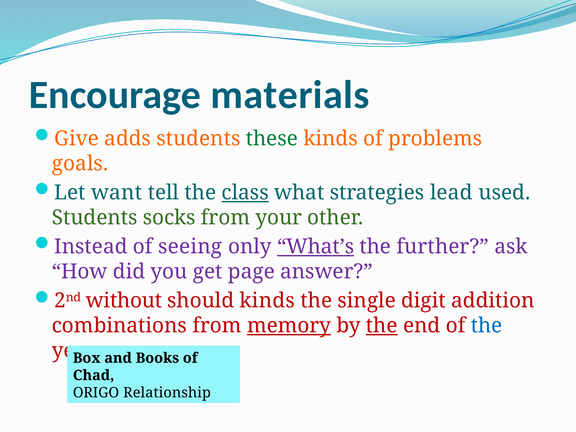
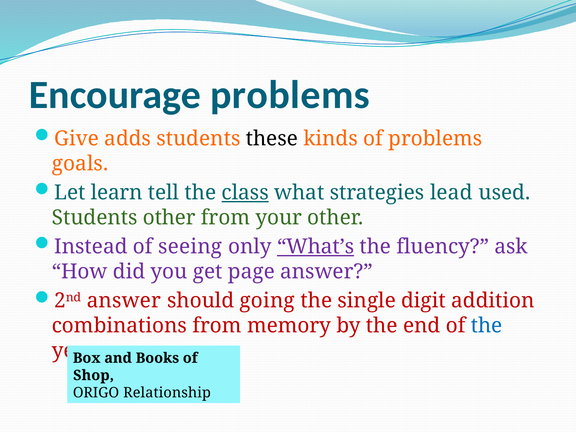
Encourage materials: materials -> problems
these colour: green -> black
want: want -> learn
Students socks: socks -> other
further: further -> fluency
2nd without: without -> answer
should kinds: kinds -> going
memory underline: present -> none
the at (382, 326) underline: present -> none
Chad: Chad -> Shop
